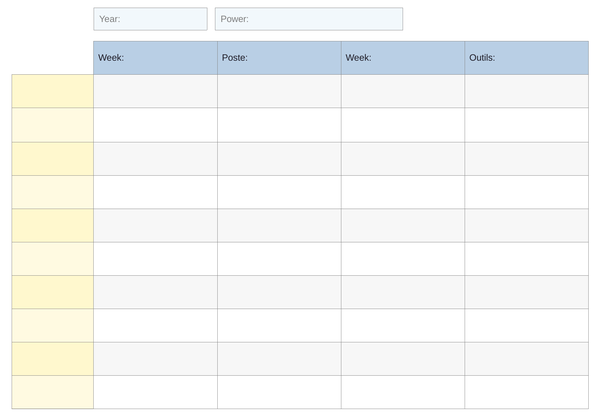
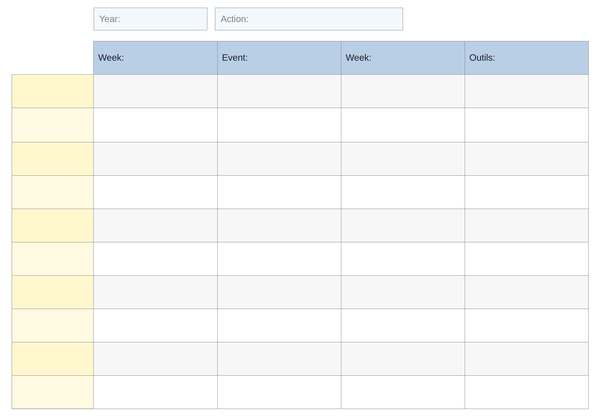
Power: Power -> Action
Poste: Poste -> Event
